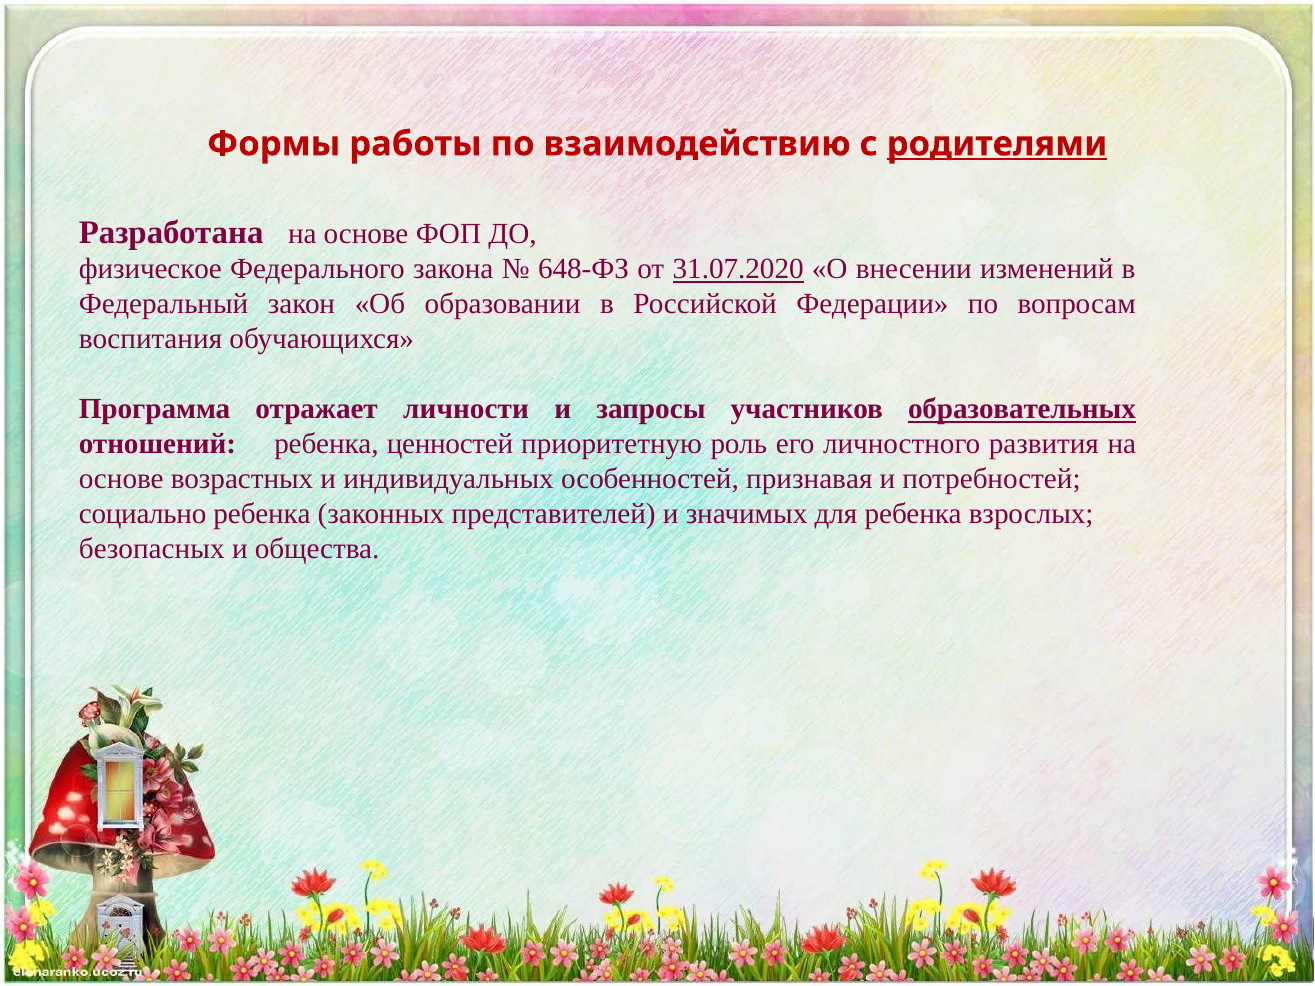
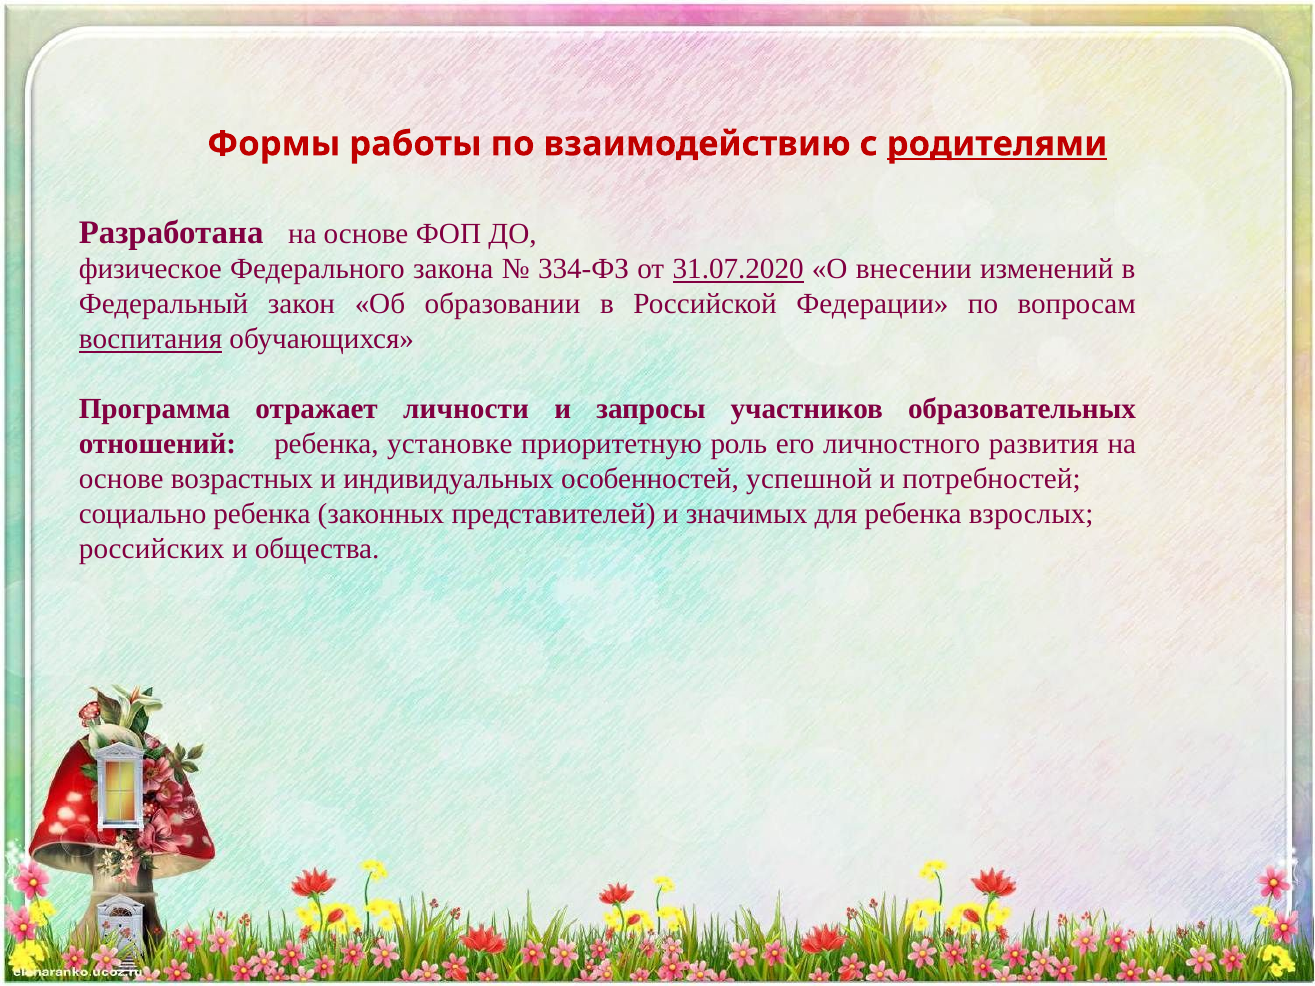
648-ФЗ: 648-ФЗ -> 334-ФЗ
воспитания underline: none -> present
образовательных underline: present -> none
ценностей: ценностей -> установке
признавая: признавая -> успешной
безопасных: безопасных -> российских
